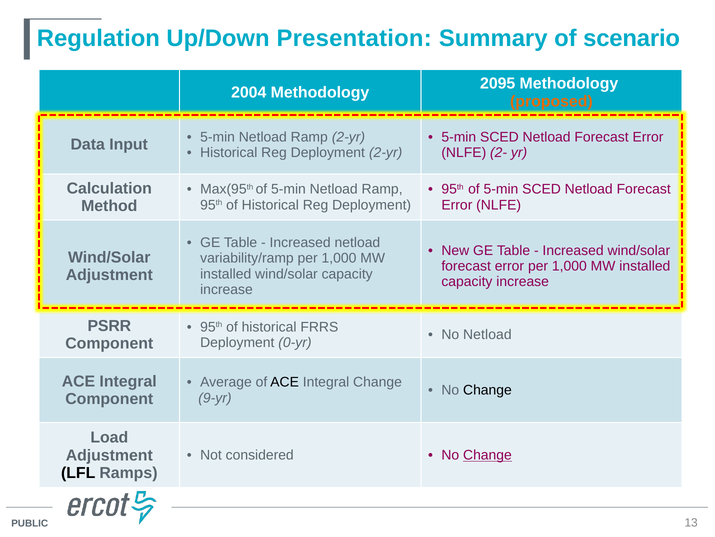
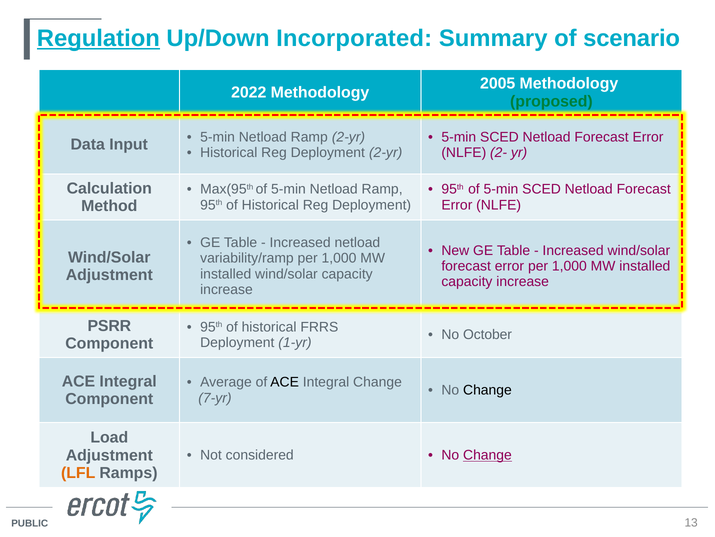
Regulation underline: none -> present
Presentation: Presentation -> Incorporated
2095: 2095 -> 2005
2004: 2004 -> 2022
proposed colour: orange -> green
No Netload: Netload -> October
0-yr: 0-yr -> 1-yr
9-yr: 9-yr -> 7-yr
LFL colour: black -> orange
